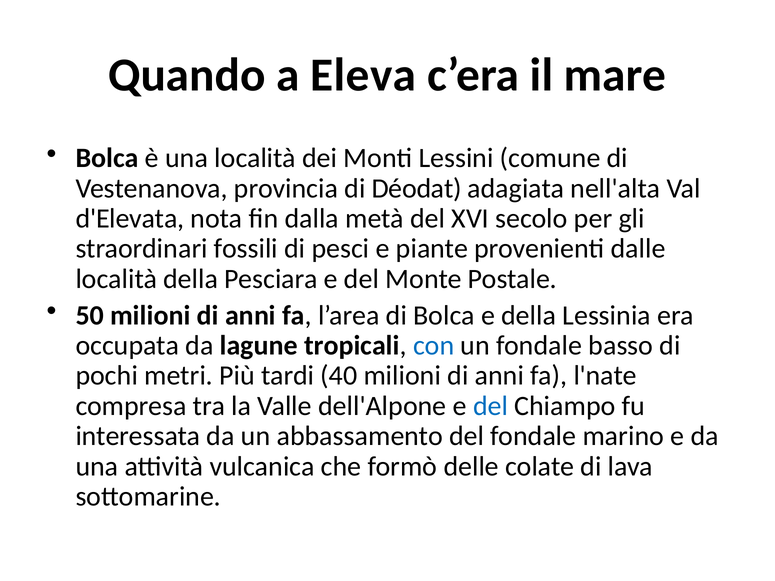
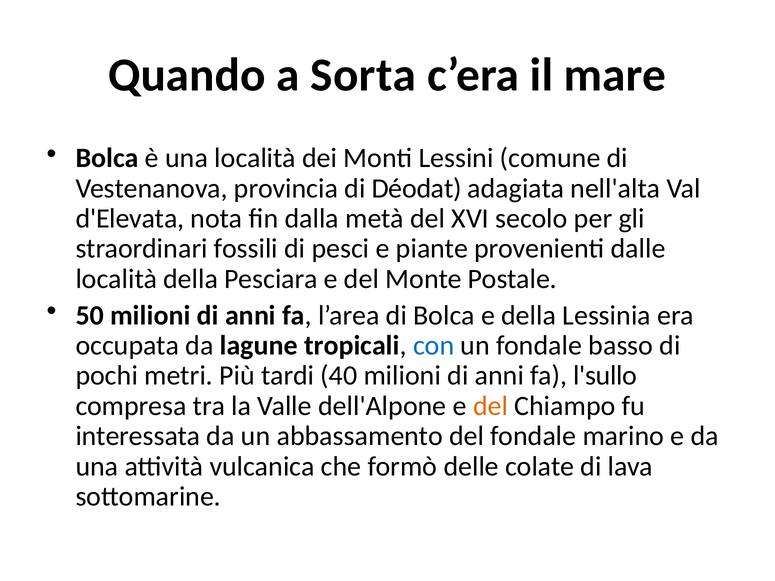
Eleva: Eleva -> Sorta
l'nate: l'nate -> l'sullo
del at (491, 406) colour: blue -> orange
